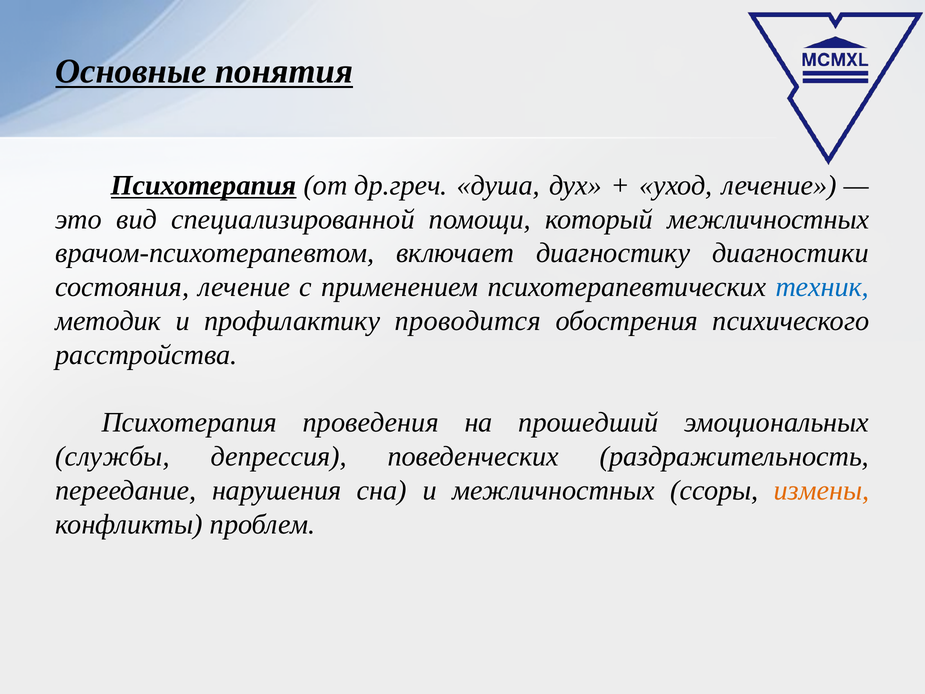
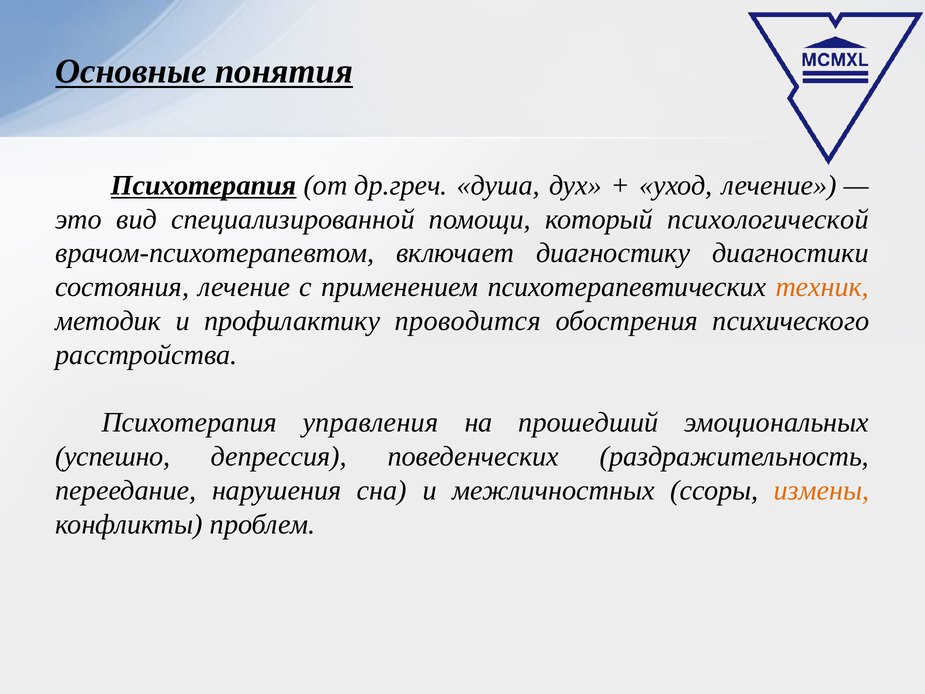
который межличностных: межличностных -> психологической
техник colour: blue -> orange
проведения: проведения -> управления
службы: службы -> успешно
